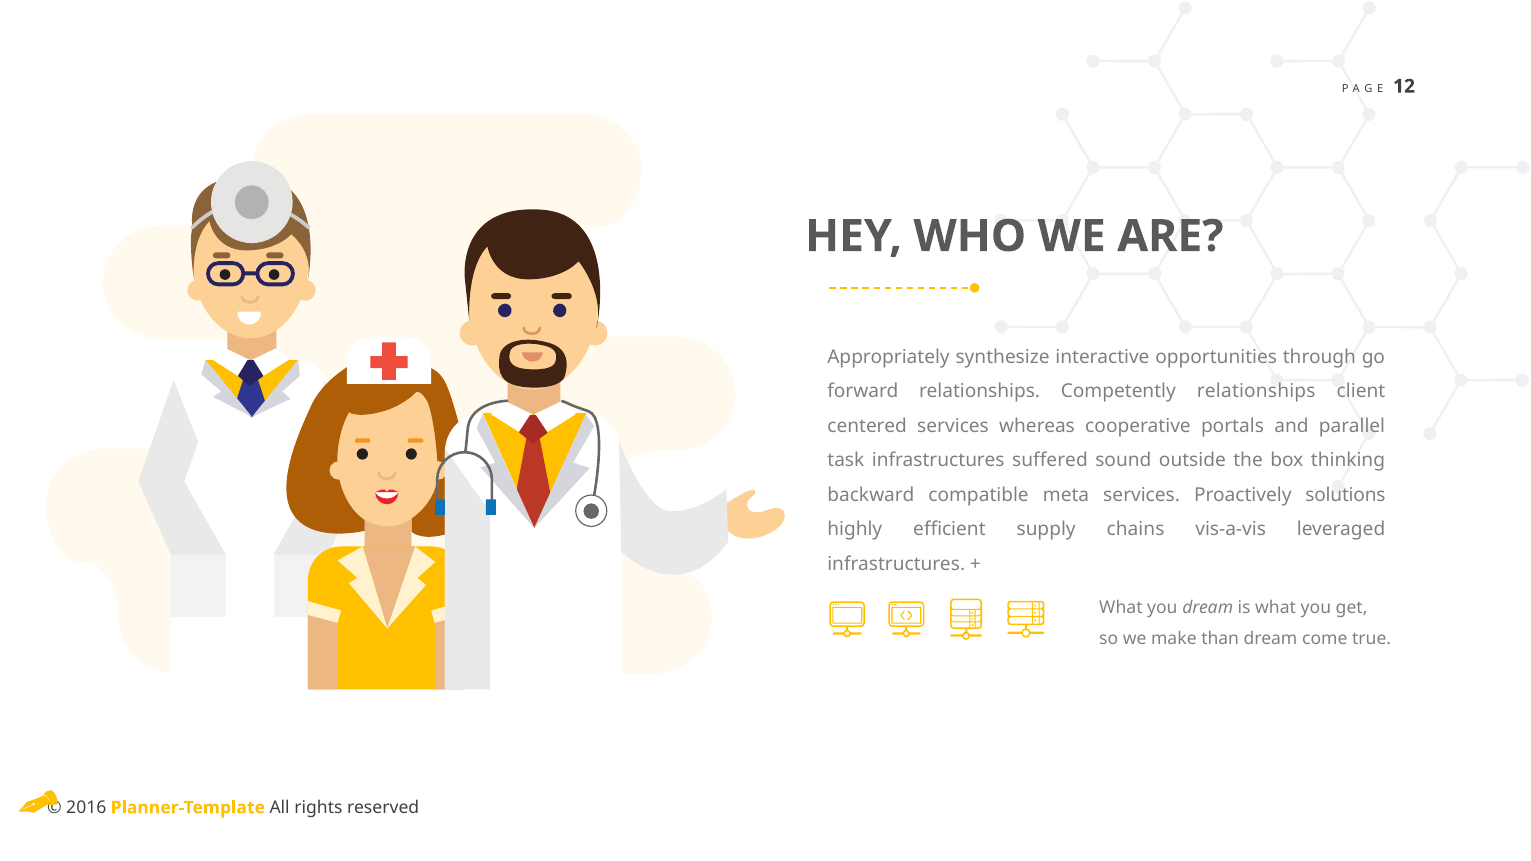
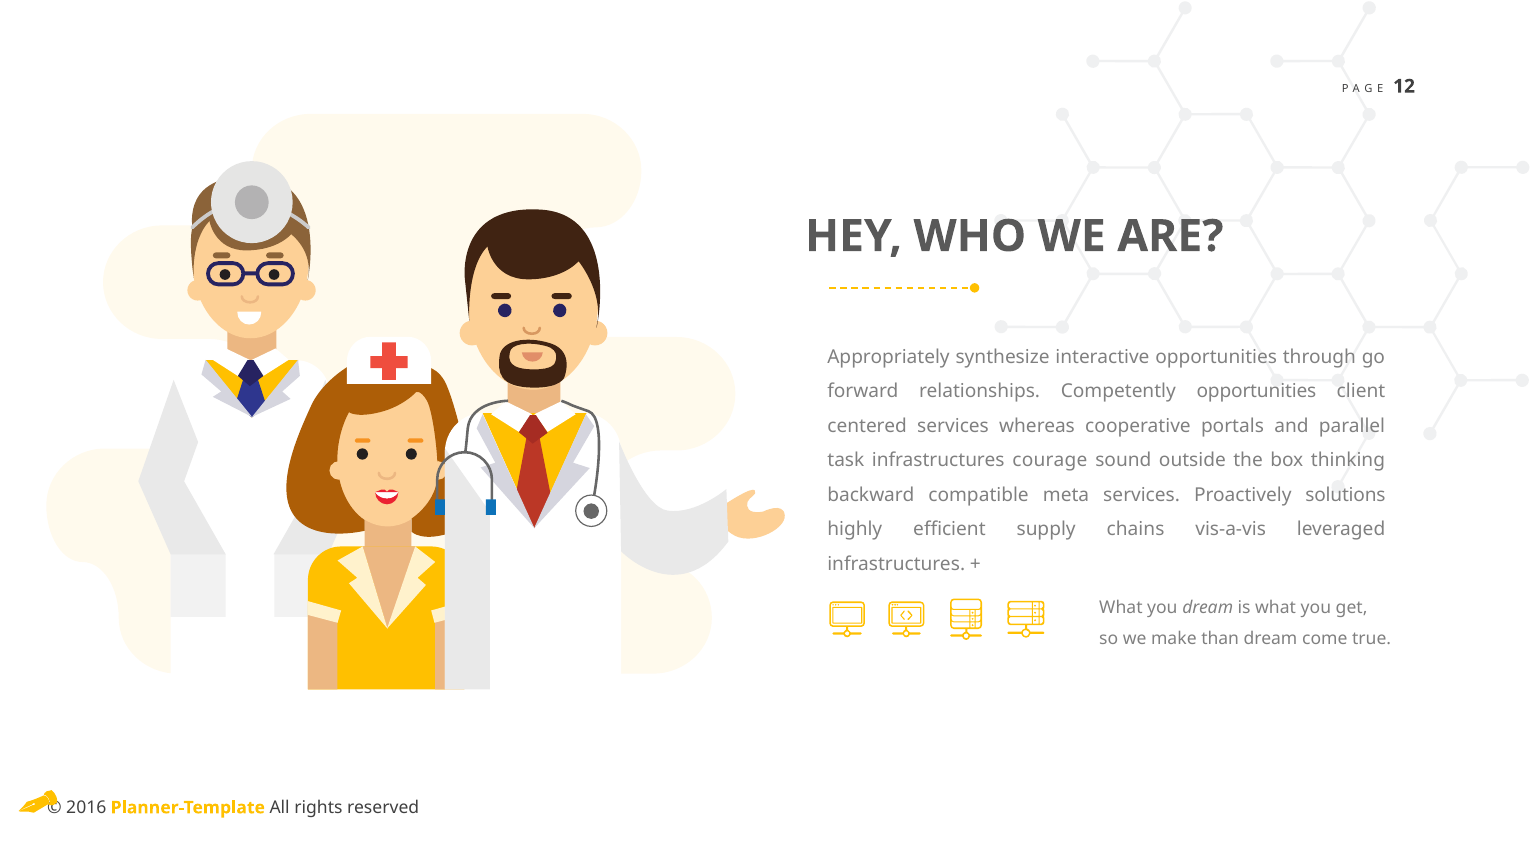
Competently relationships: relationships -> opportunities
suffered: suffered -> courage
